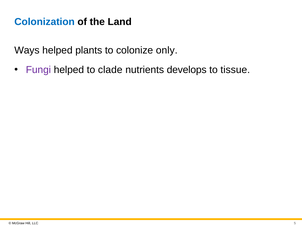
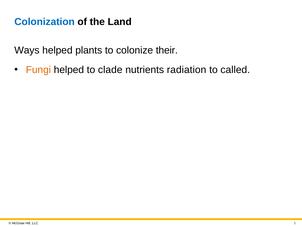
only: only -> their
Fungi colour: purple -> orange
develops: develops -> radiation
tissue: tissue -> called
